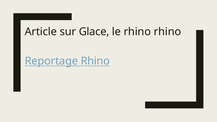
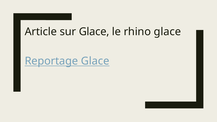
rhino rhino: rhino -> glace
Reportage Rhino: Rhino -> Glace
